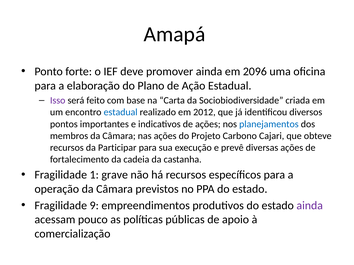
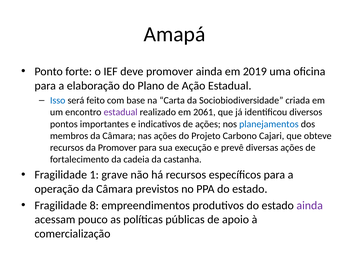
2096: 2096 -> 2019
Isso colour: purple -> blue
estadual at (121, 112) colour: blue -> purple
2012: 2012 -> 2061
da Participar: Participar -> Promover
9: 9 -> 8
